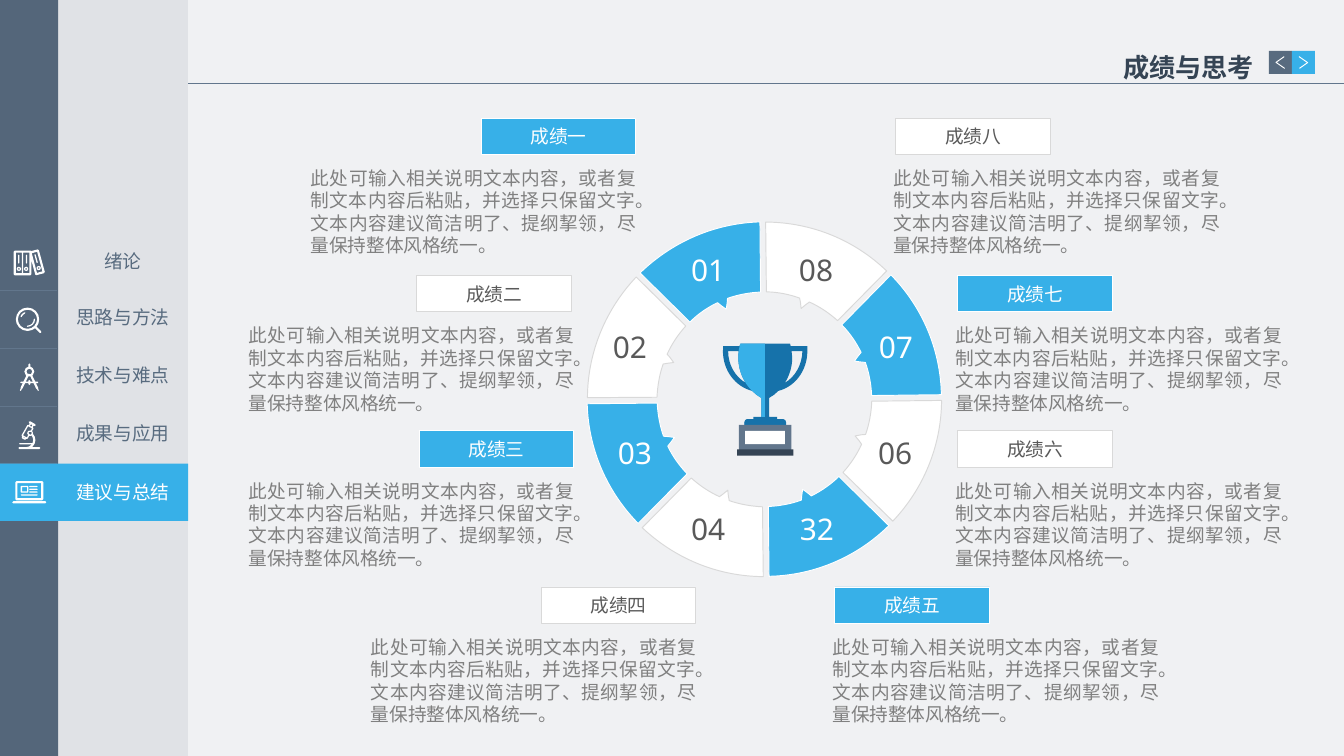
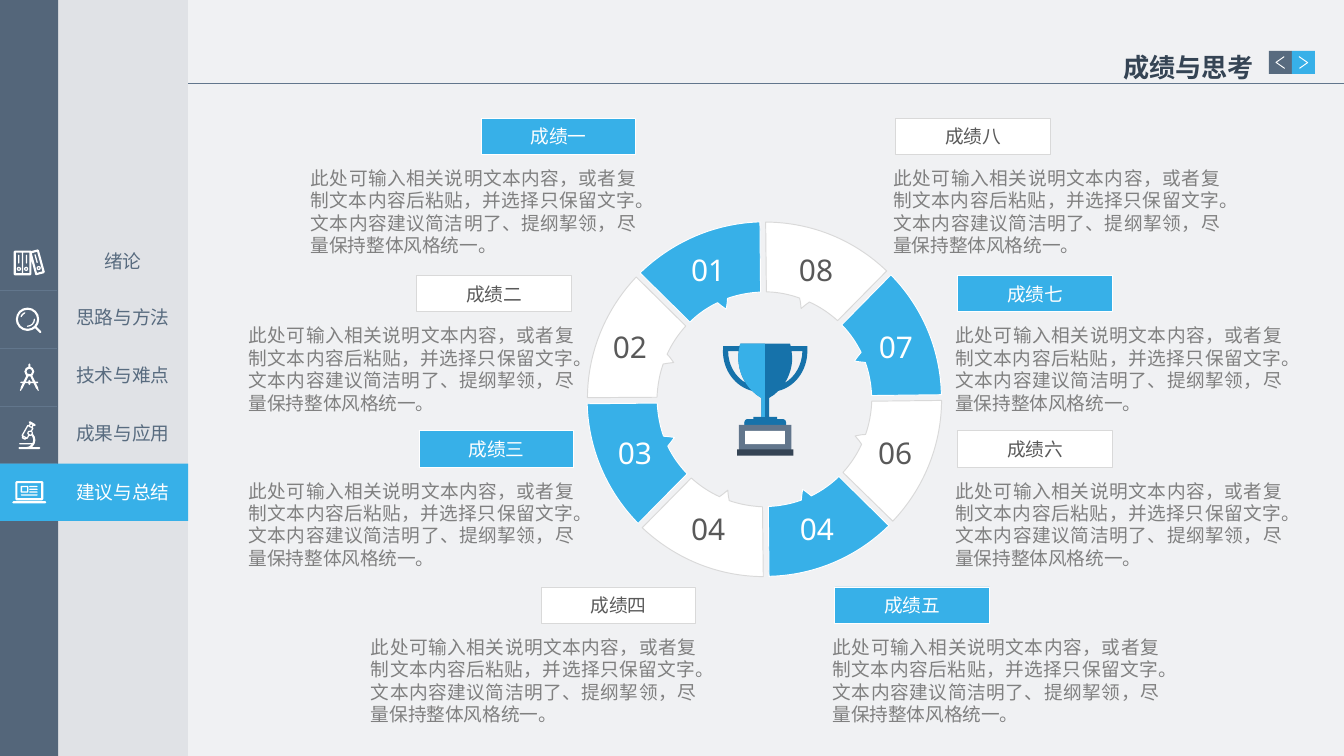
04 32: 32 -> 04
